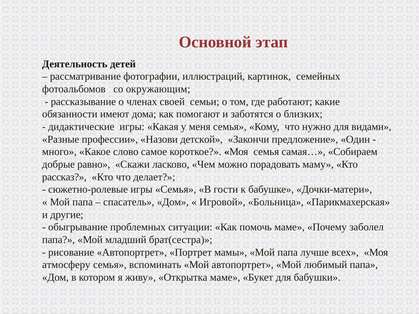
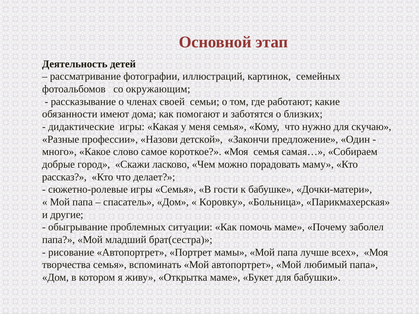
видами: видами -> скучаю
равно: равно -> город
Игровой: Игровой -> Коровку
атмосферу: атмосферу -> творчества
